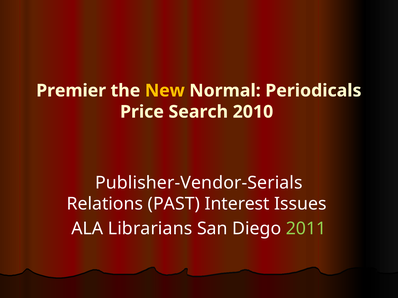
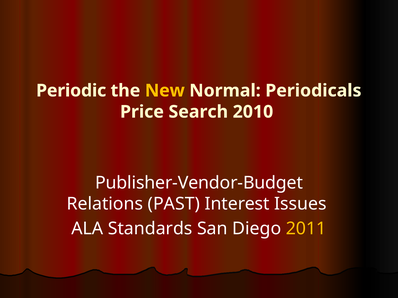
Premier: Premier -> Periodic
Publisher-Vendor-Serials: Publisher-Vendor-Serials -> Publisher-Vendor-Budget
Librarians: Librarians -> Standards
2011 colour: light green -> yellow
